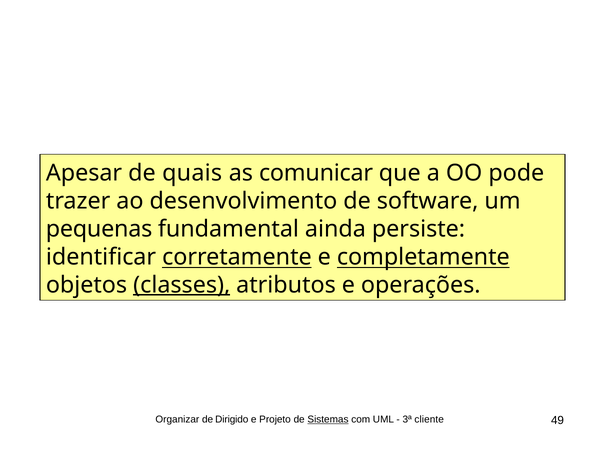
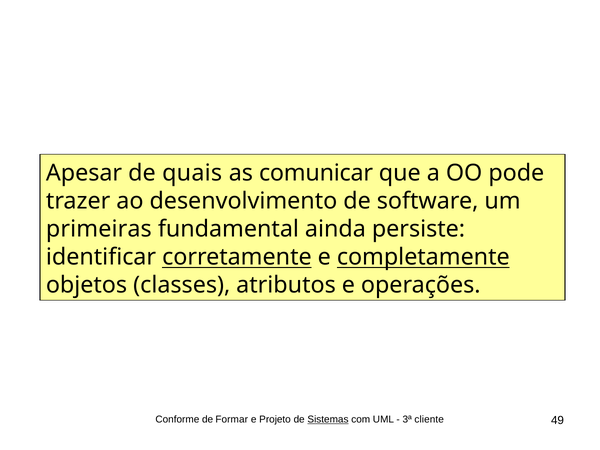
pequenas: pequenas -> primeiras
classes underline: present -> none
Organizar: Organizar -> Conforme
Dirigido: Dirigido -> Formar
